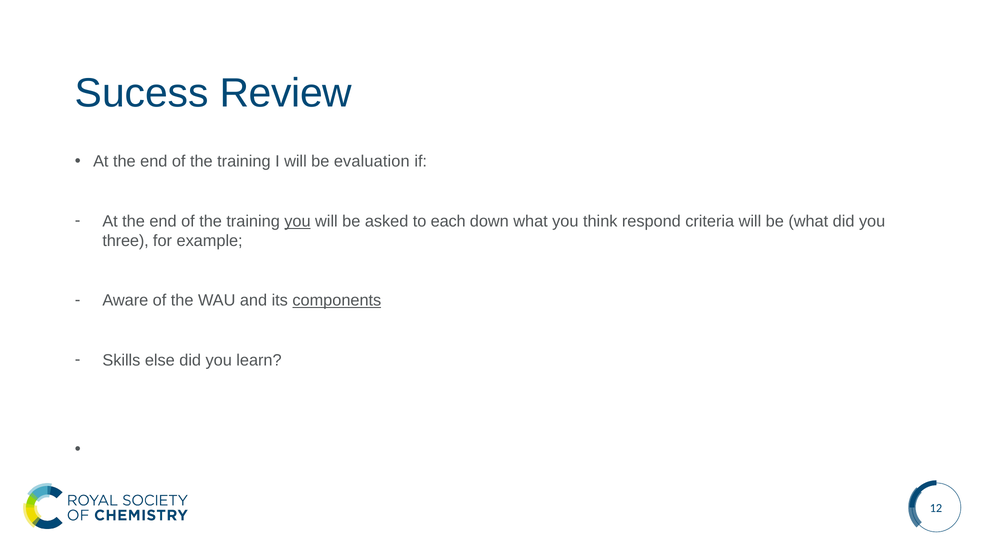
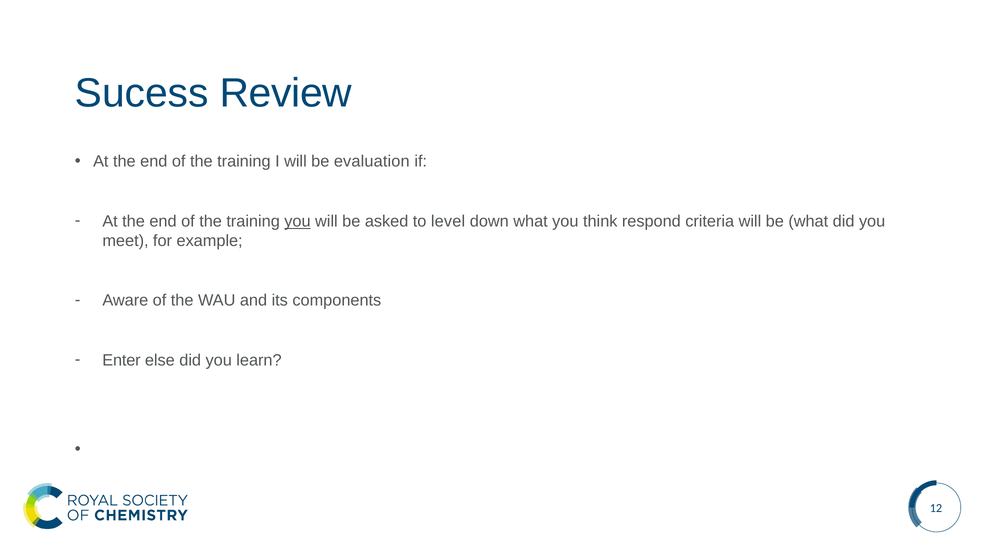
each: each -> level
three: three -> meet
components underline: present -> none
Skills: Skills -> Enter
